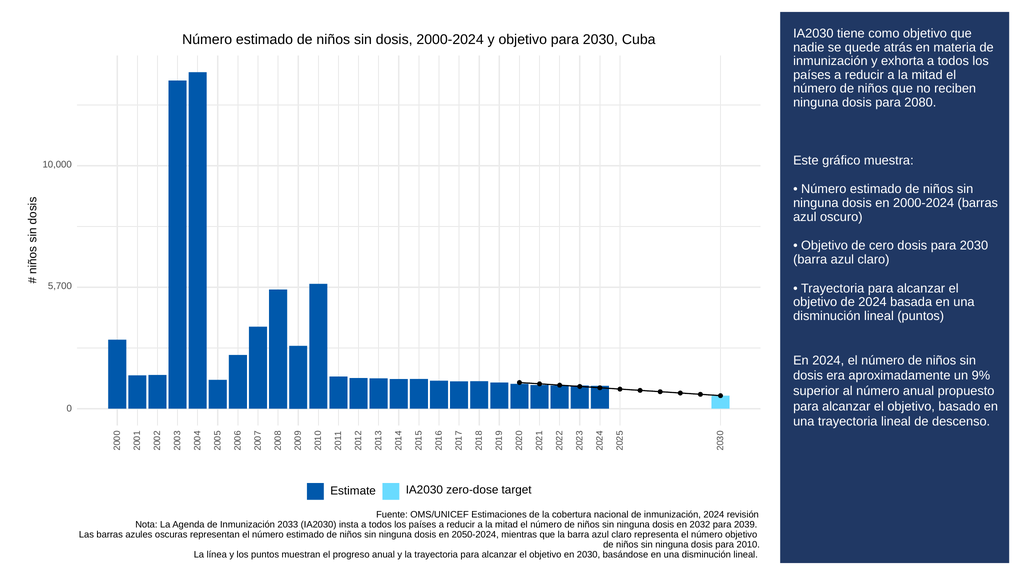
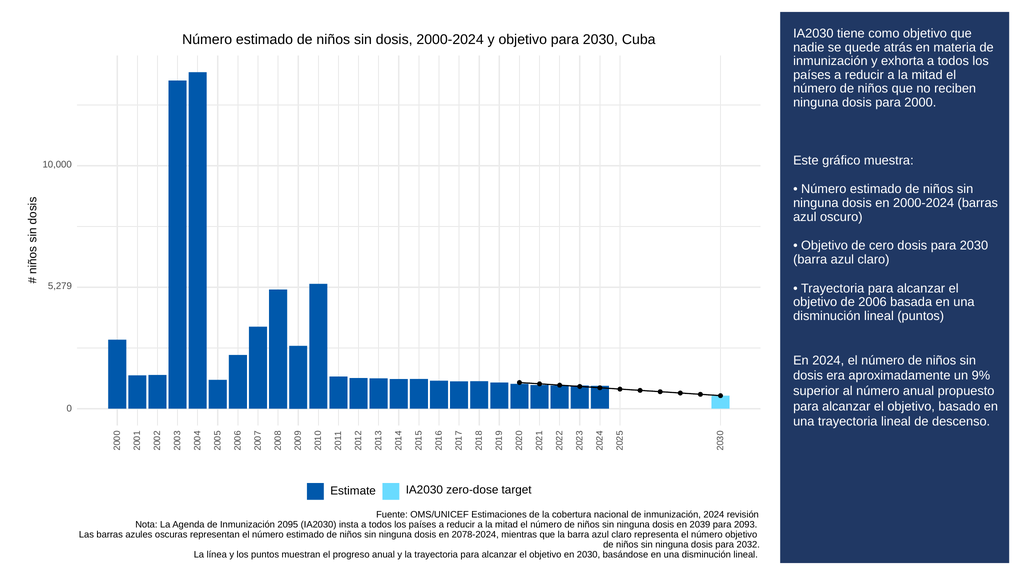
2080: 2080 -> 2000
5,700: 5,700 -> 5,279
de 2024: 2024 -> 2006
2033: 2033 -> 2095
2032: 2032 -> 2039
2039: 2039 -> 2093
2050-2024: 2050-2024 -> 2078-2024
2010: 2010 -> 2032
